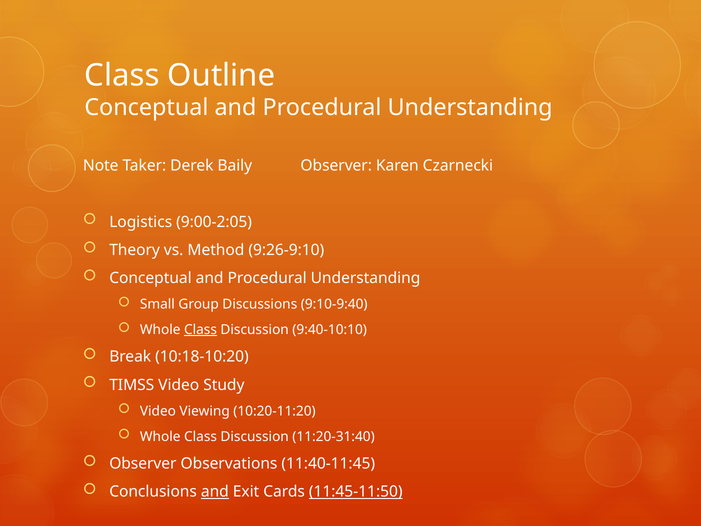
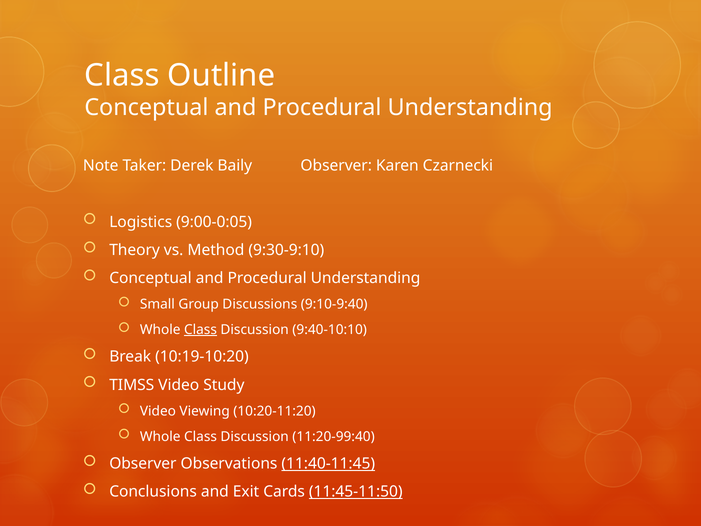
9:00-2:05: 9:00-2:05 -> 9:00-0:05
9:26-9:10: 9:26-9:10 -> 9:30-9:10
10:18-10:20: 10:18-10:20 -> 10:19-10:20
11:20-31:40: 11:20-31:40 -> 11:20-99:40
11:40-11:45 underline: none -> present
and at (215, 491) underline: present -> none
